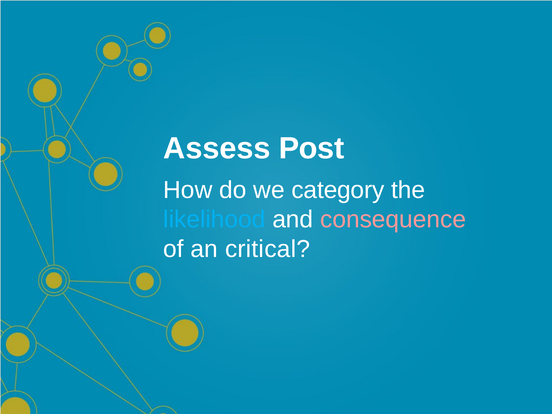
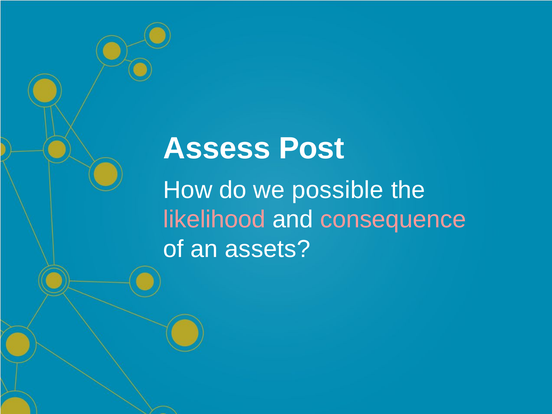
category: category -> possible
likelihood colour: light blue -> pink
critical: critical -> assets
